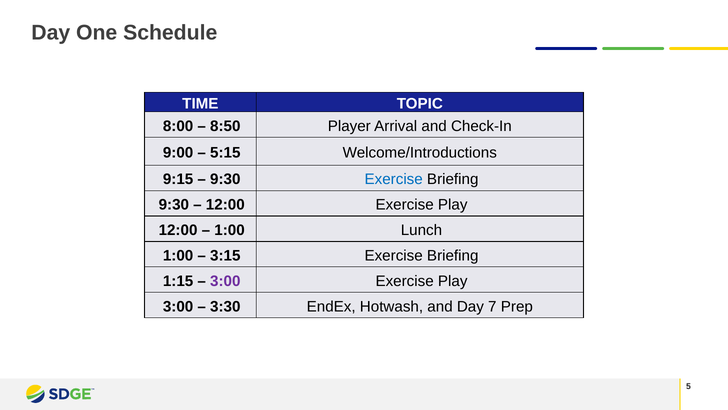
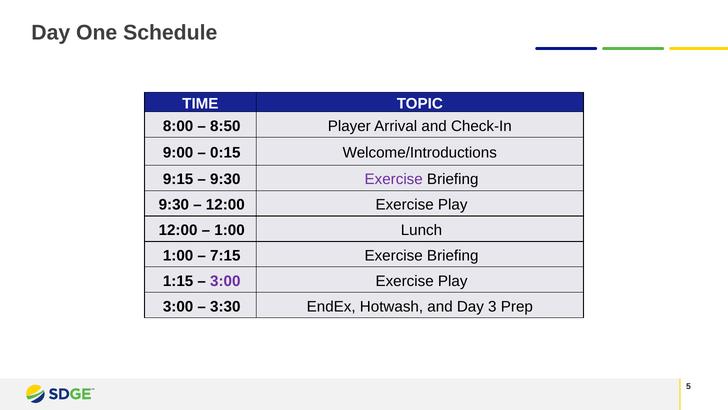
5:15: 5:15 -> 0:15
Exercise at (394, 179) colour: blue -> purple
3:15: 3:15 -> 7:15
7: 7 -> 3
